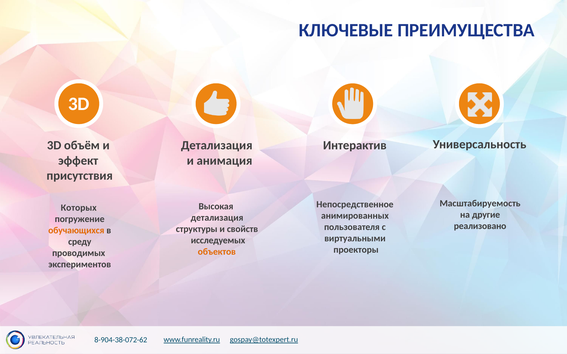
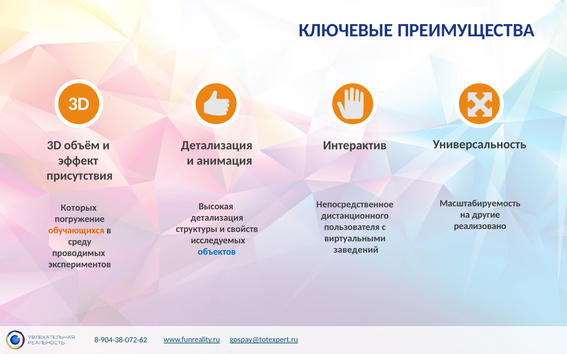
анимированных: анимированных -> дистанционного
проекторы: проекторы -> заведений
объектов colour: orange -> blue
